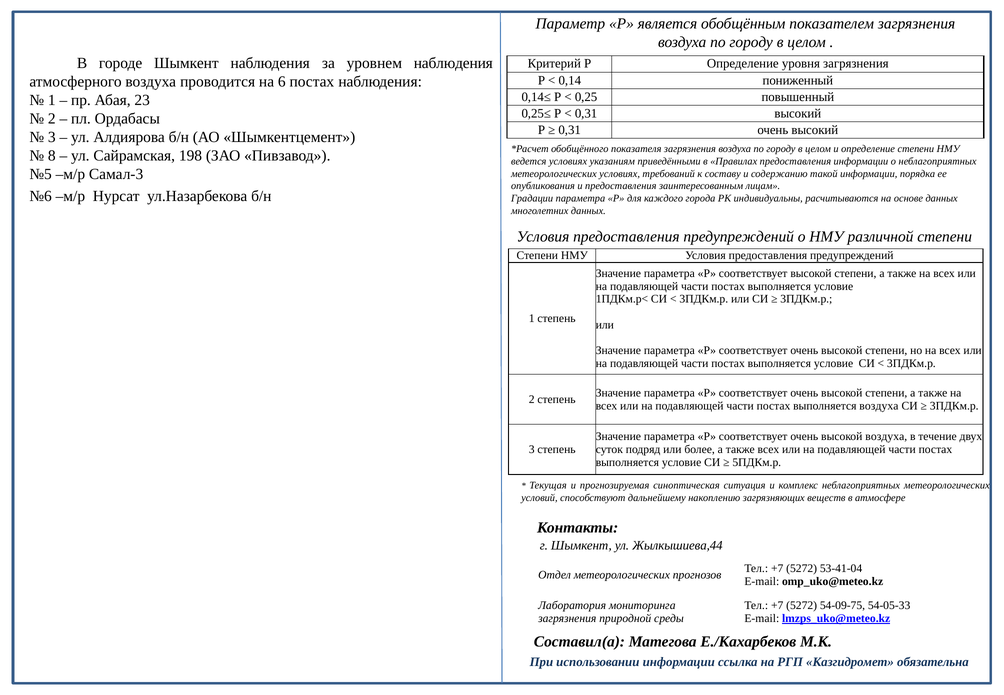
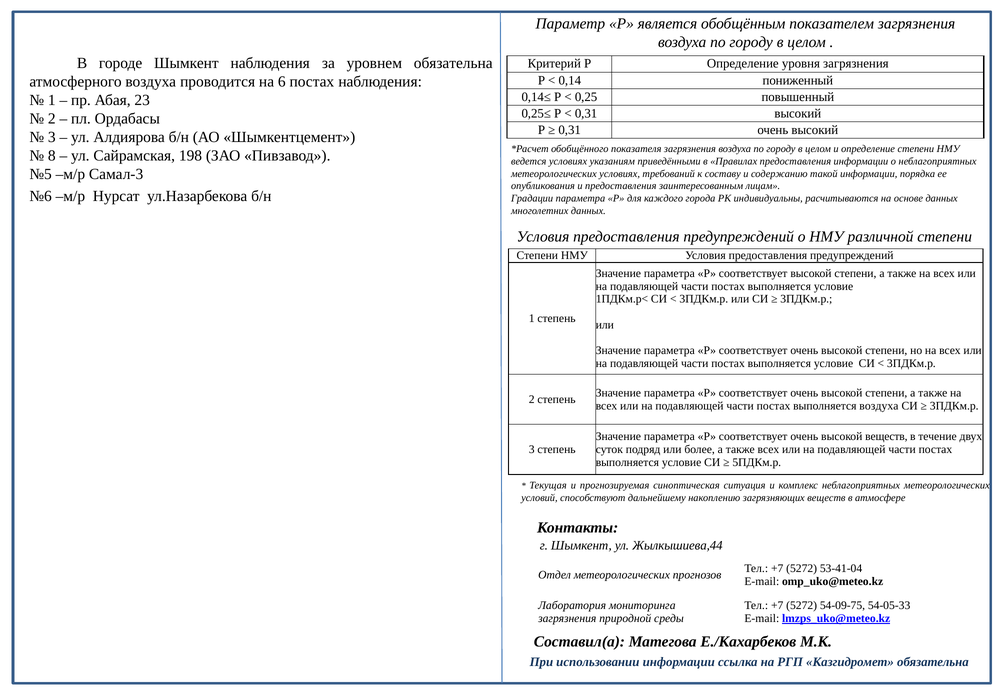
уровнем наблюдения: наблюдения -> обязательна
высокой воздуха: воздуха -> веществ
